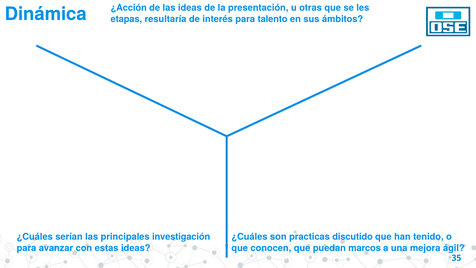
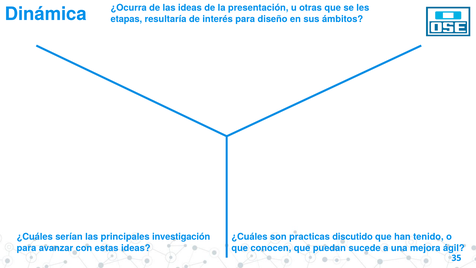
¿Acción: ¿Acción -> ¿Ocurra
talento: talento -> diseño
marcos: marcos -> sucede
